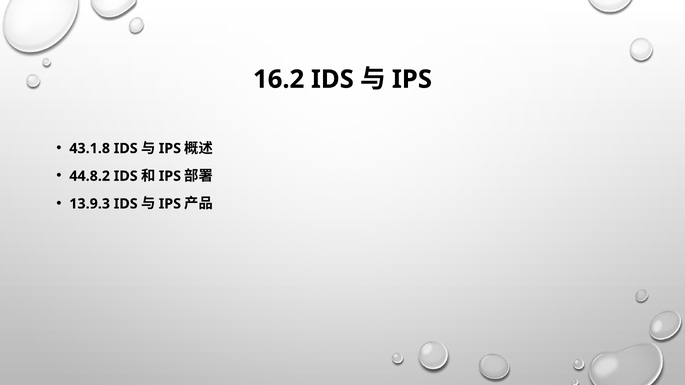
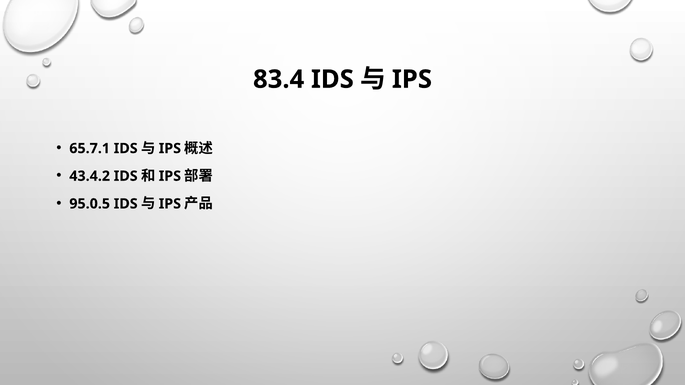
16.2: 16.2 -> 83.4
43.1.8: 43.1.8 -> 65.7.1
44.8.2: 44.8.2 -> 43.4.2
13.9.3: 13.9.3 -> 95.0.5
